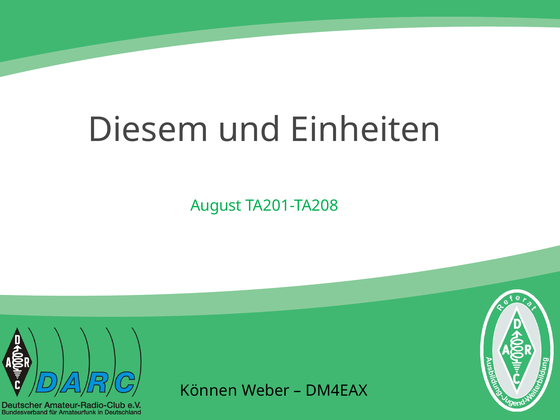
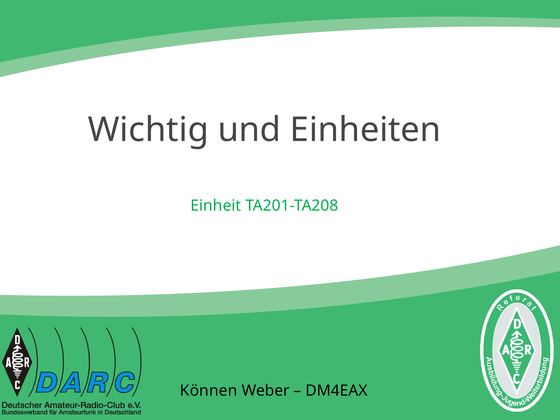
Diesem: Diesem -> Wichtig
August: August -> Einheit
